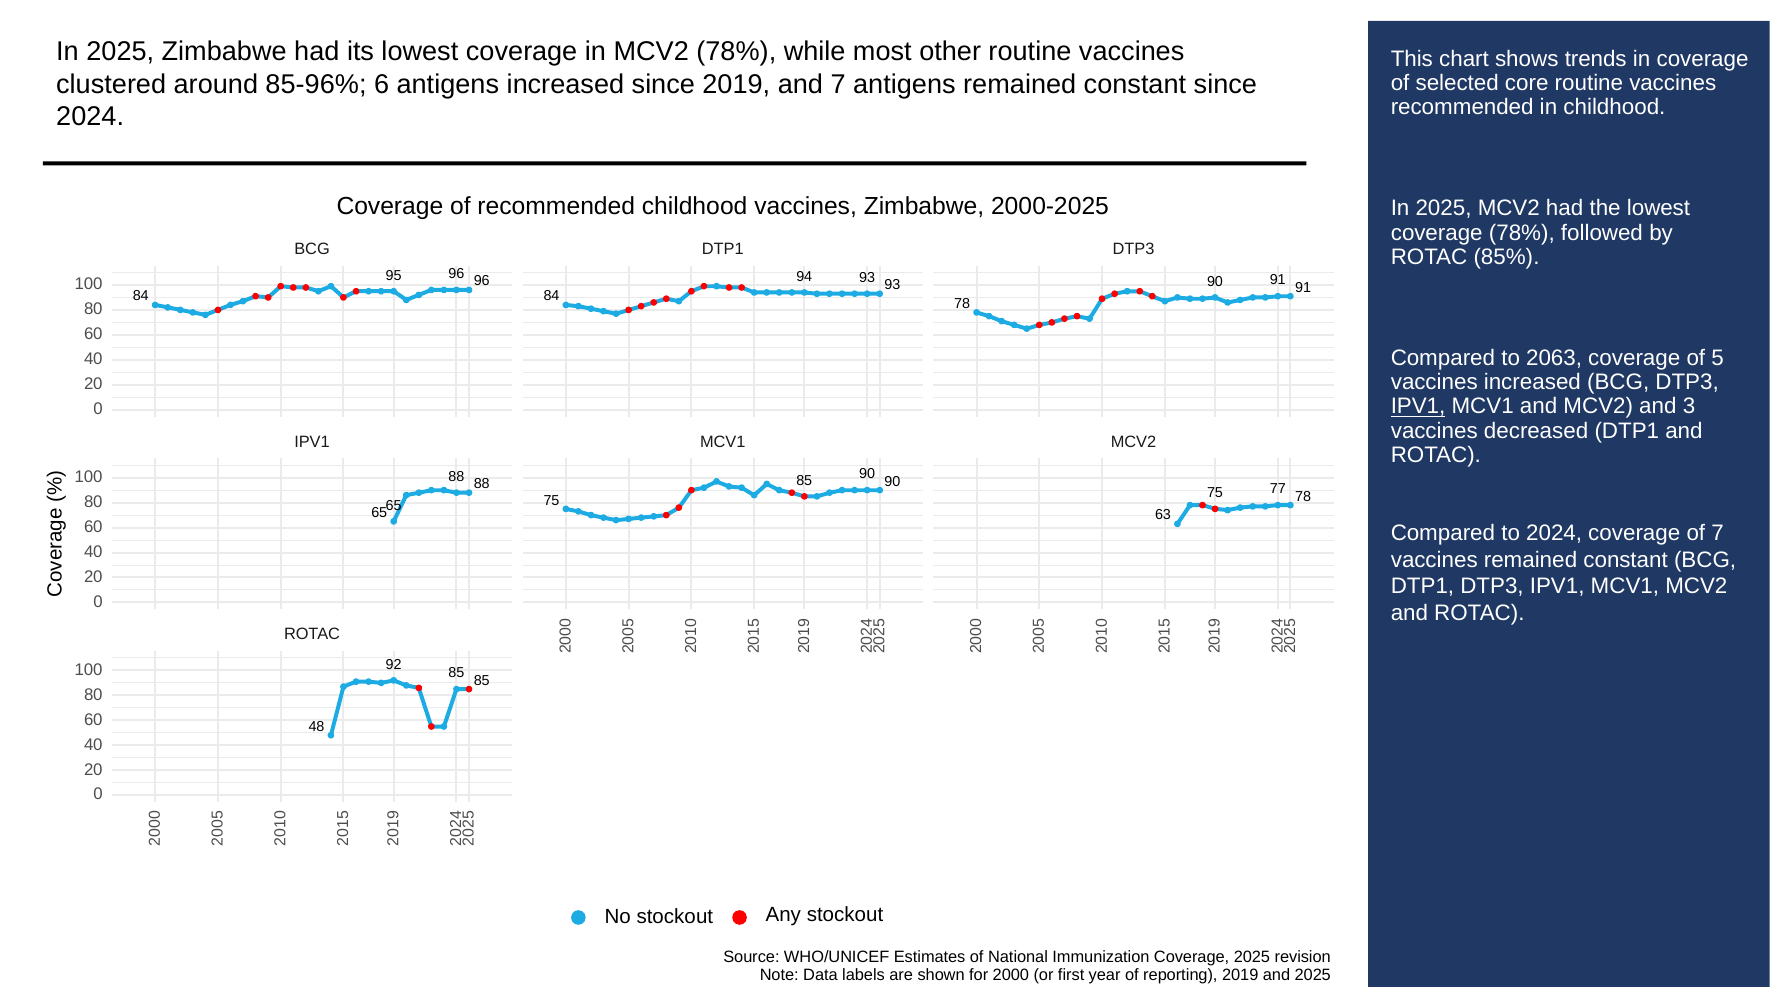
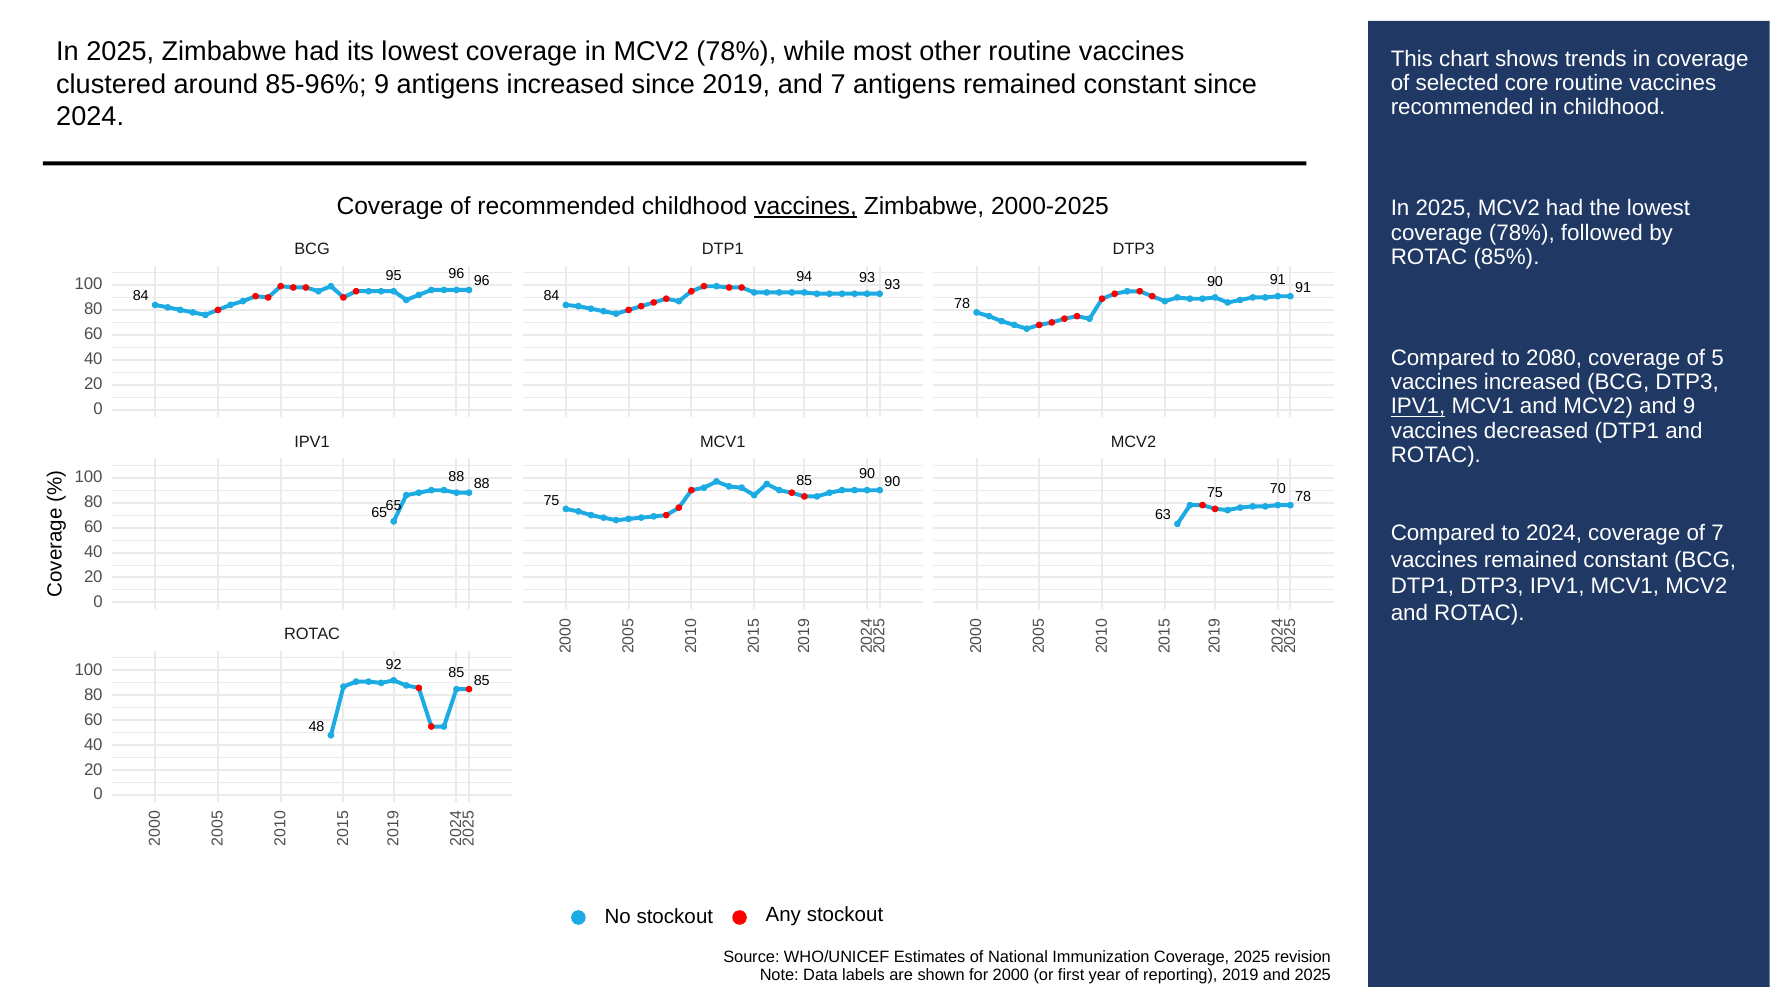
85-96% 6: 6 -> 9
vaccines at (806, 206) underline: none -> present
2063: 2063 -> 2080
and 3: 3 -> 9
77: 77 -> 70
